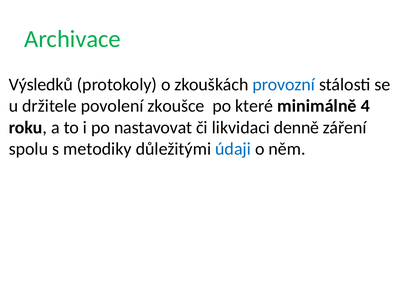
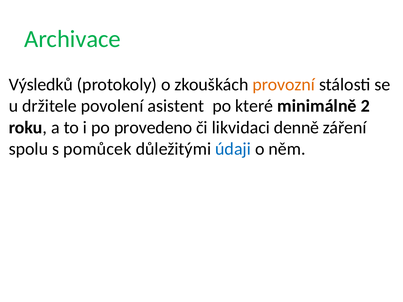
provozní colour: blue -> orange
zkoušce: zkoušce -> asistent
4: 4 -> 2
nastavovat: nastavovat -> provedeno
metodiky: metodiky -> pomůcek
